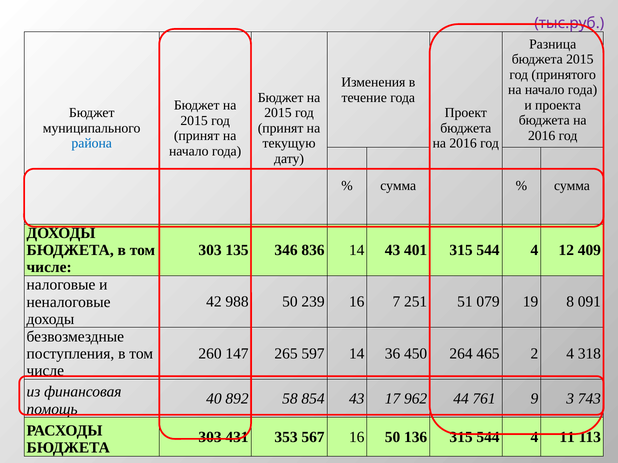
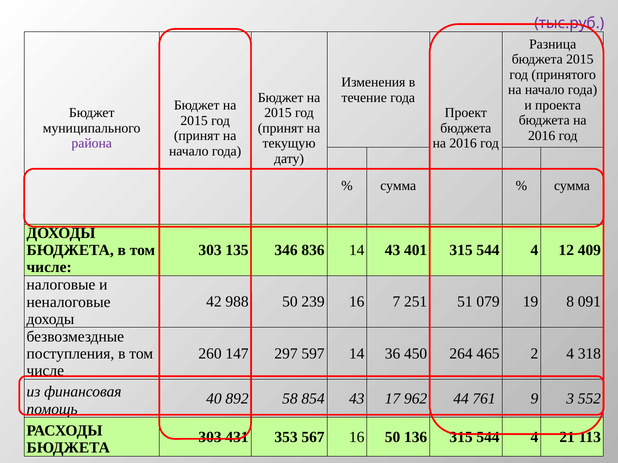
района colour: blue -> purple
265: 265 -> 297
743: 743 -> 552
11: 11 -> 21
